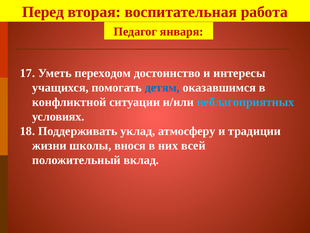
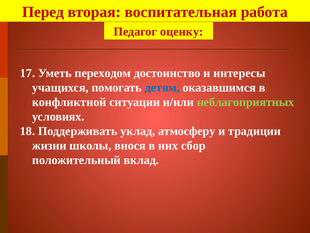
января: января -> оценку
неблагоприятных colour: light blue -> light green
всей: всей -> сбор
